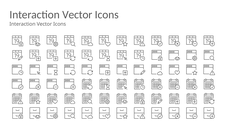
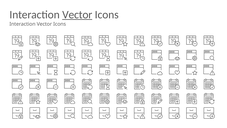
Vector at (77, 15) underline: none -> present
